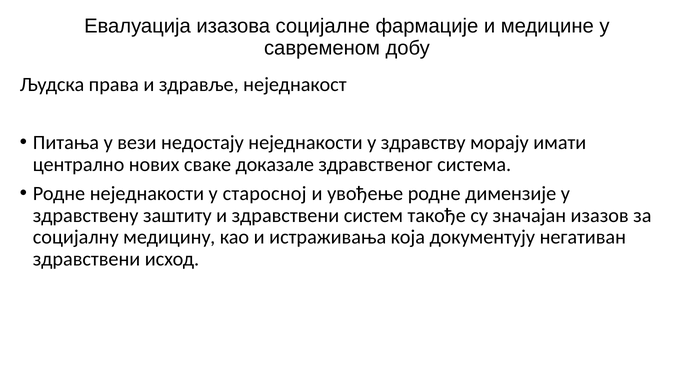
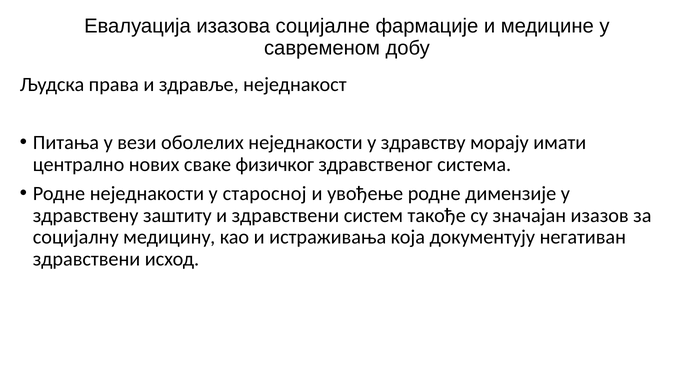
недостају: недостају -> оболелих
доказале: доказале -> физичког
